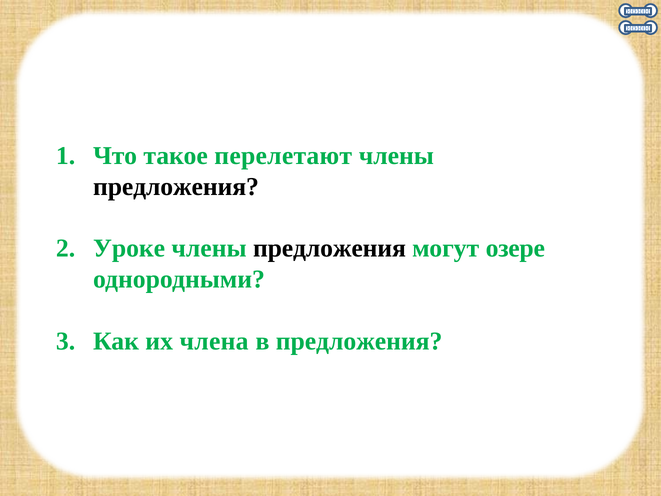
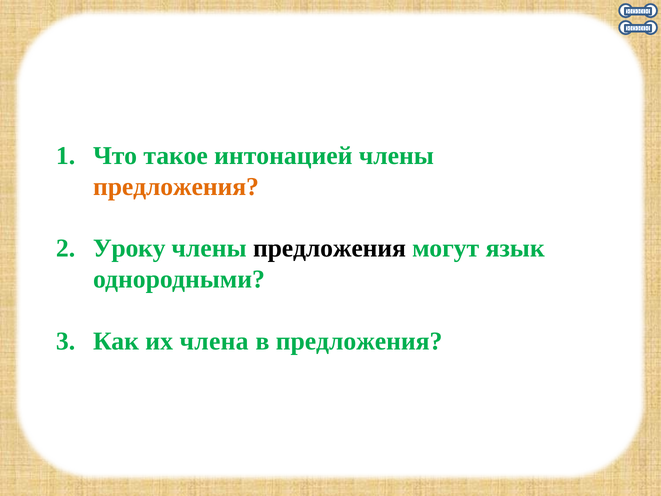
перелетают: перелетают -> интонацией
предложения at (176, 187) colour: black -> orange
Уроке: Уроке -> Уроку
озере: озере -> язык
